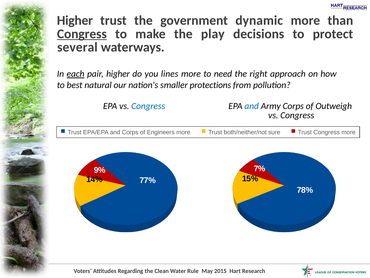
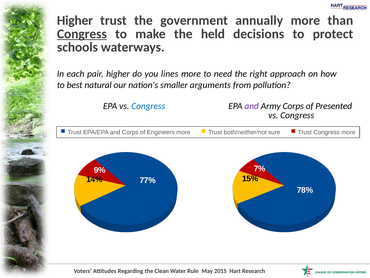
dynamic: dynamic -> annually
play: play -> held
several: several -> schools
each underline: present -> none
protections: protections -> arguments
and at (252, 106) colour: blue -> purple
Outweigh: Outweigh -> Presented
